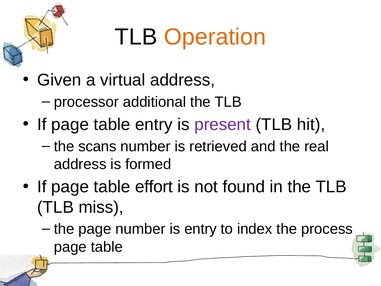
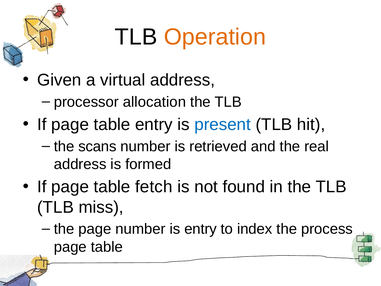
additional: additional -> allocation
present colour: purple -> blue
effort: effort -> fetch
